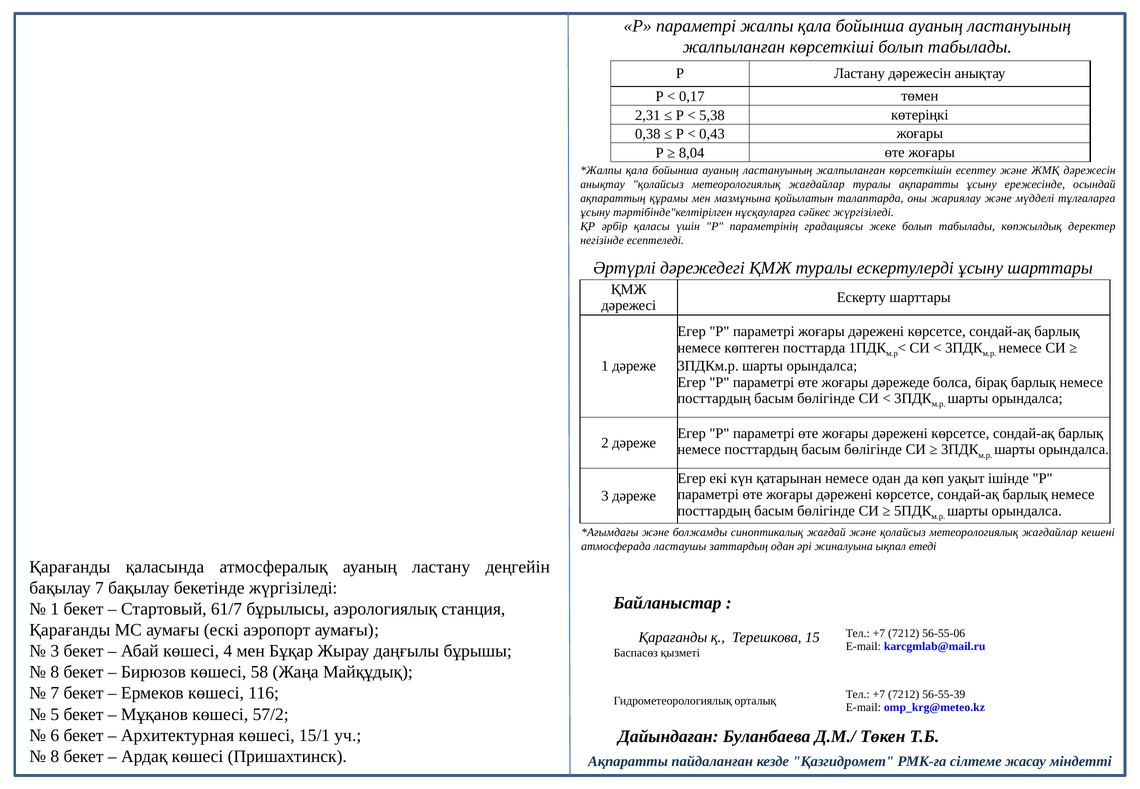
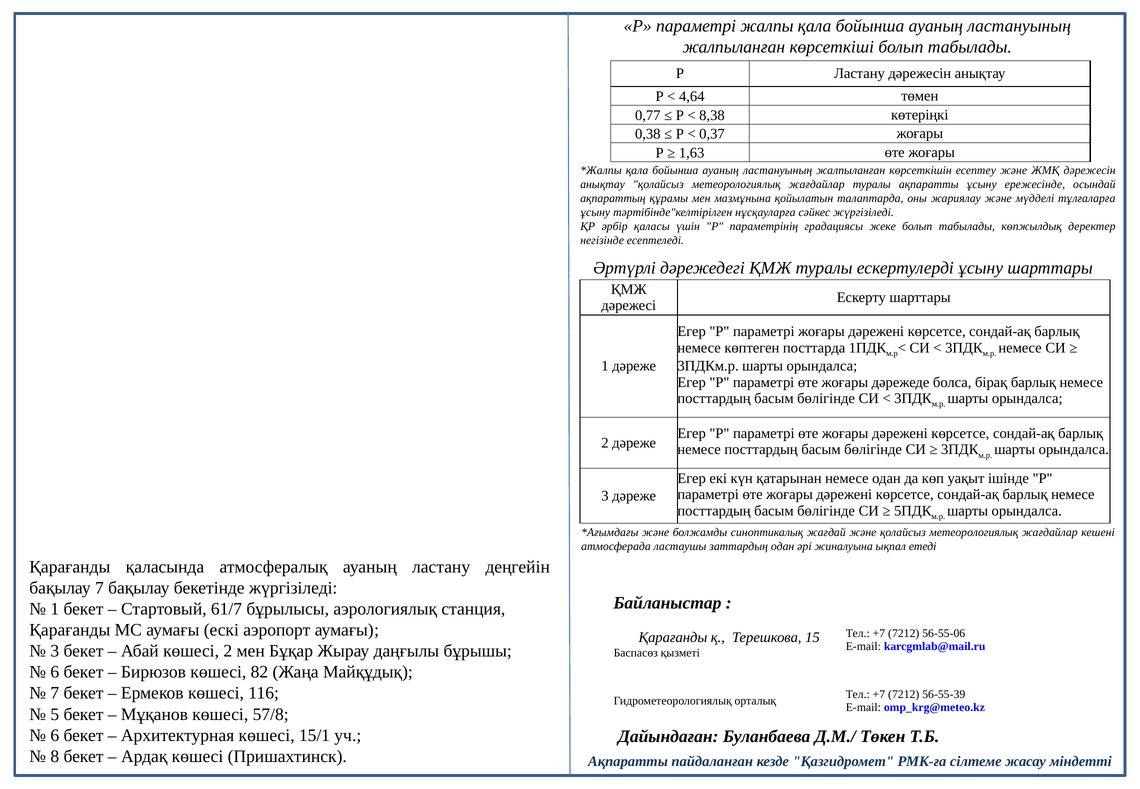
0,17: 0,17 -> 4,64
2,31: 2,31 -> 0,77
5,38: 5,38 -> 8,38
0,43: 0,43 -> 0,37
8,04: 8,04 -> 1,63
көшесі 4: 4 -> 2
8 at (55, 672): 8 -> 6
58: 58 -> 82
57/2: 57/2 -> 57/8
